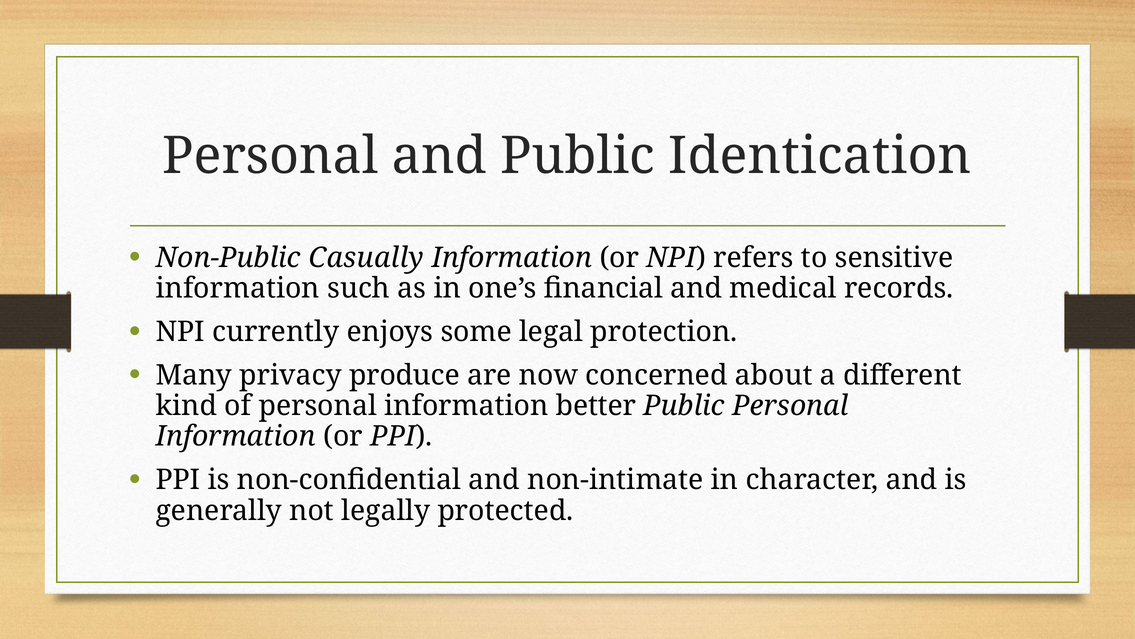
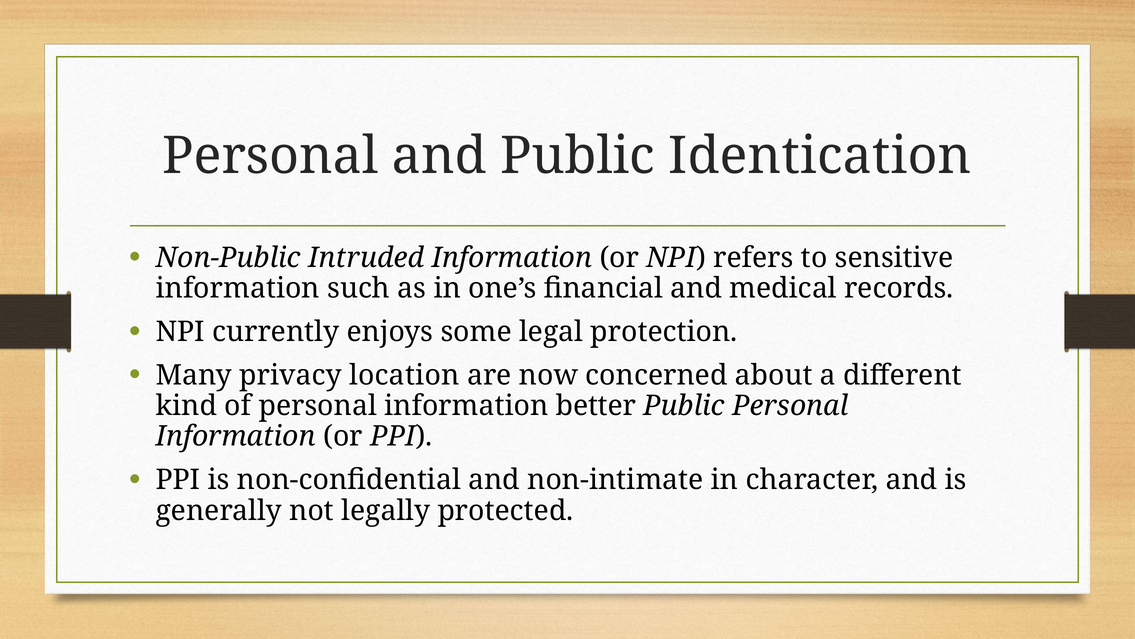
Casually: Casually -> Intruded
produce: produce -> location
